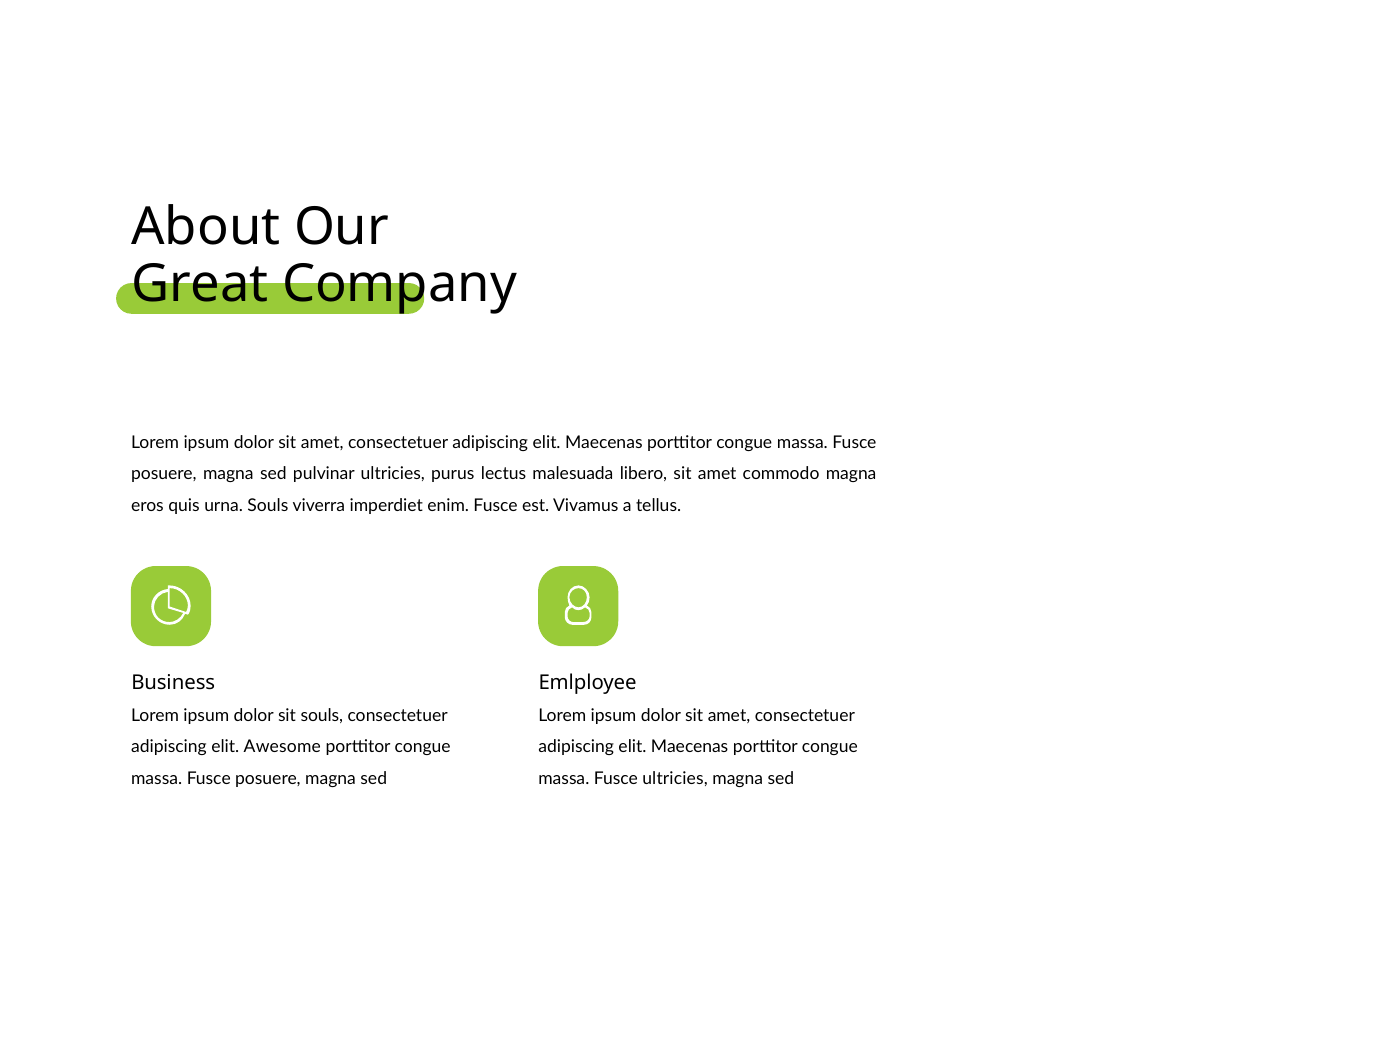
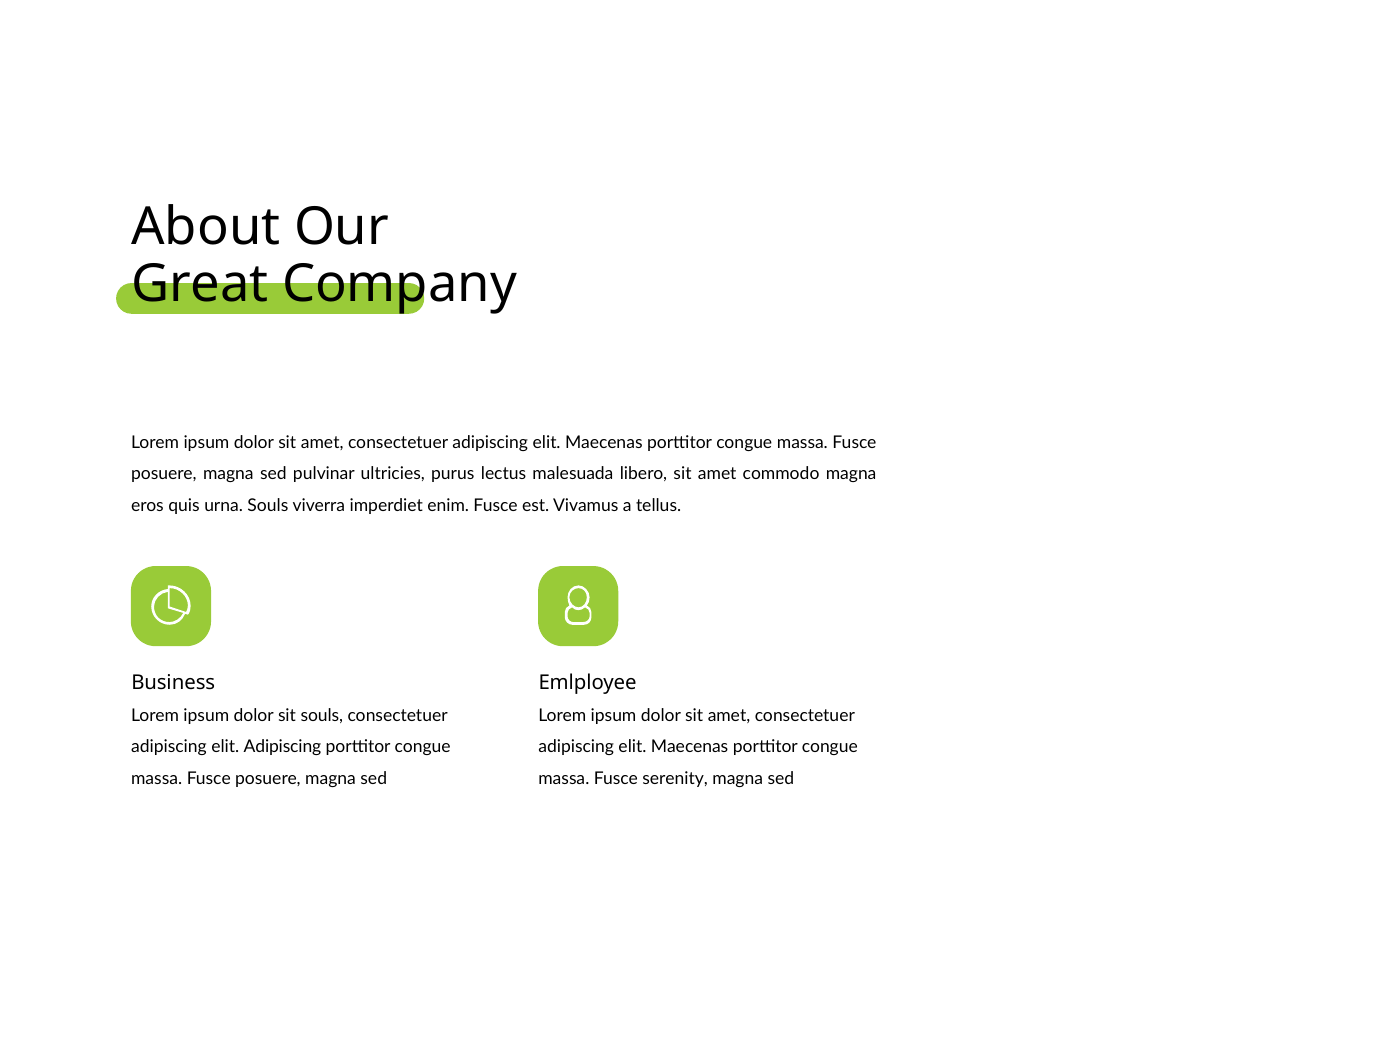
elit Awesome: Awesome -> Adipiscing
Fusce ultricies: ultricies -> serenity
